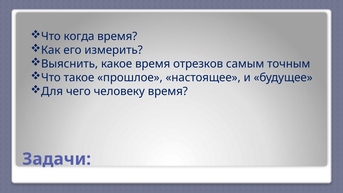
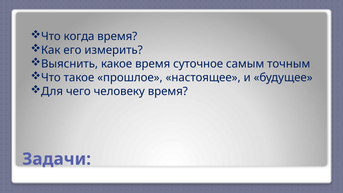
отрезков: отрезков -> суточное
